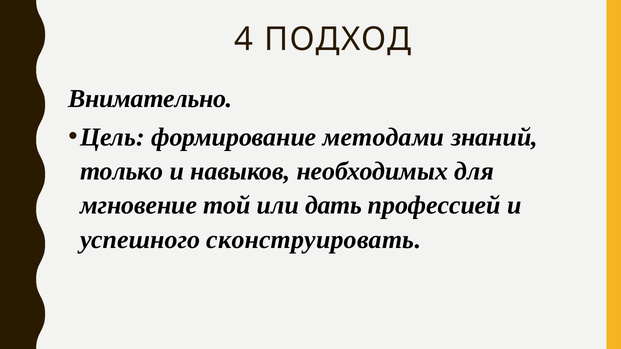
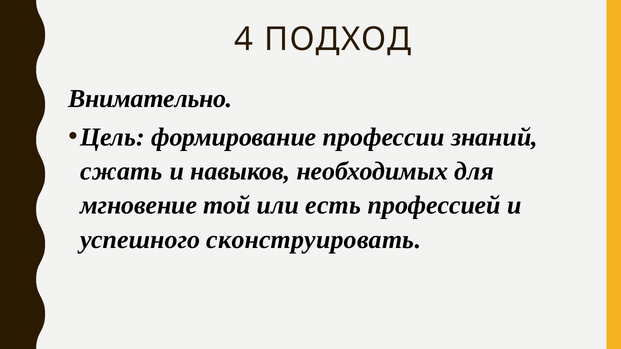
методами: методами -> профессии
только: только -> сжать
дать: дать -> есть
